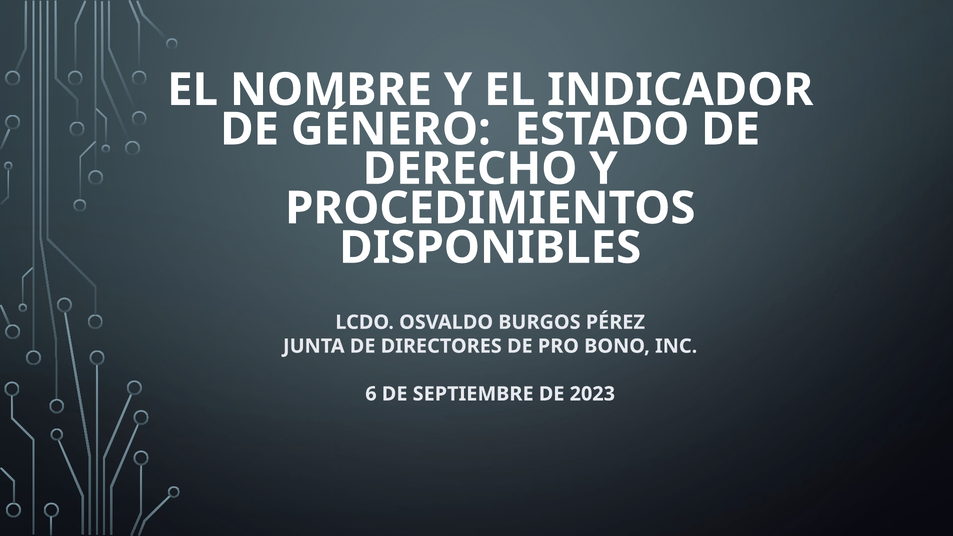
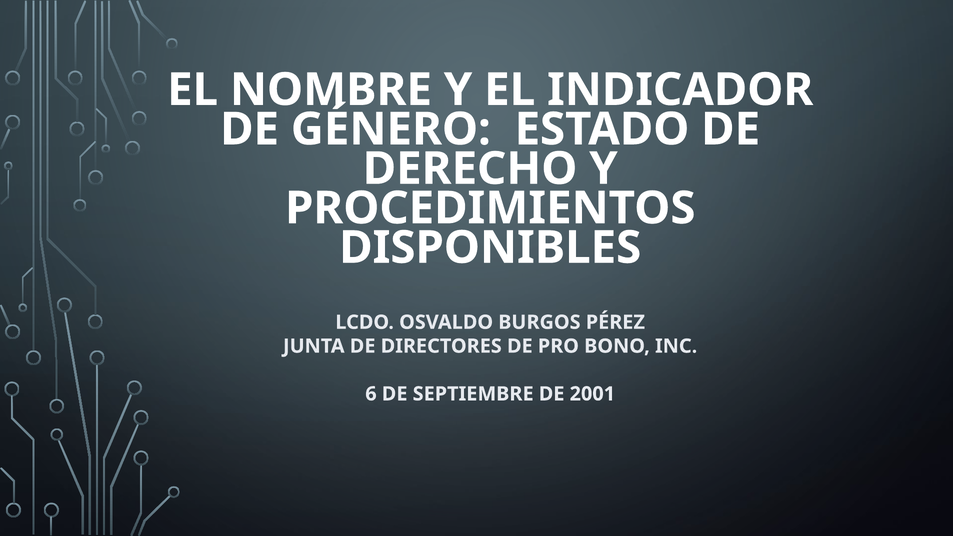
2023: 2023 -> 2001
